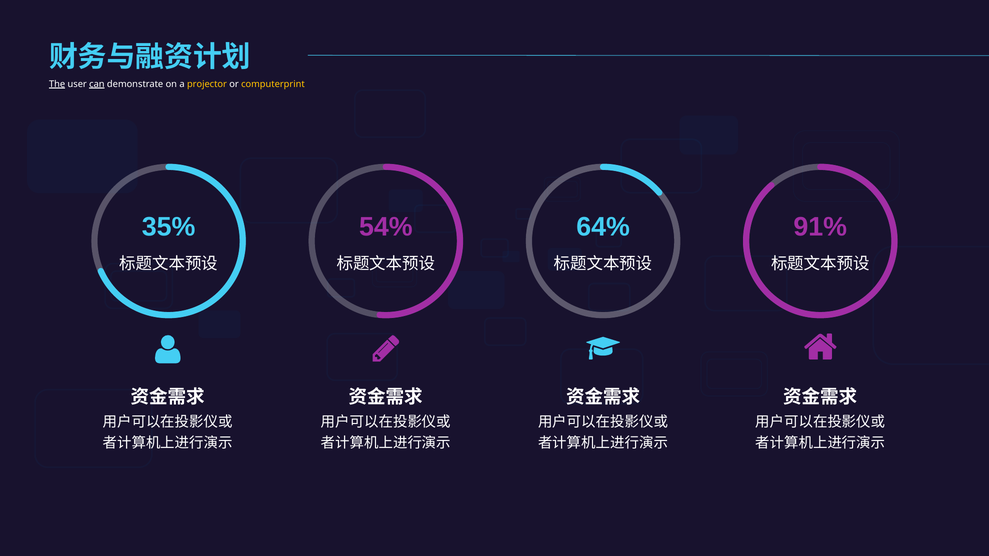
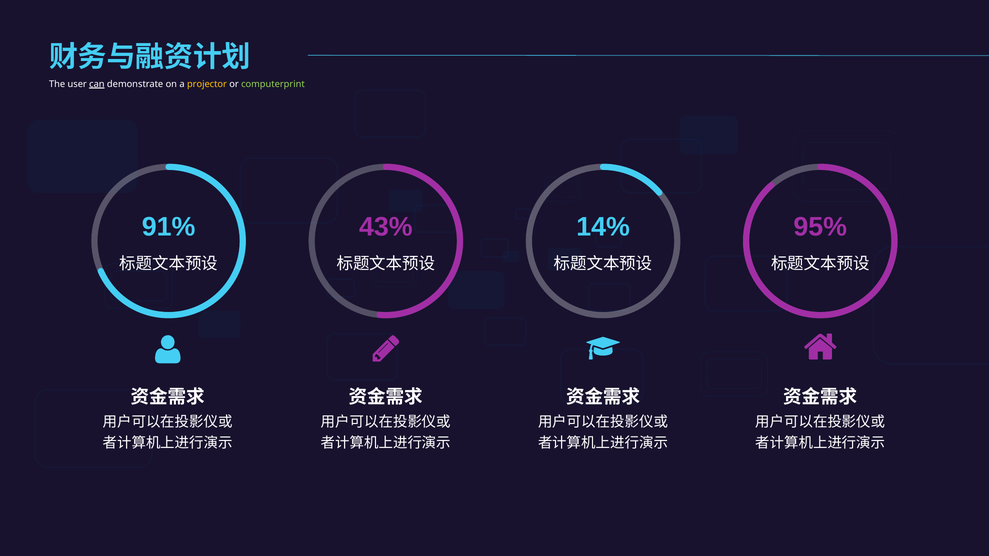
The underline: present -> none
computerprint colour: yellow -> light green
35%: 35% -> 91%
54%: 54% -> 43%
64%: 64% -> 14%
91%: 91% -> 95%
